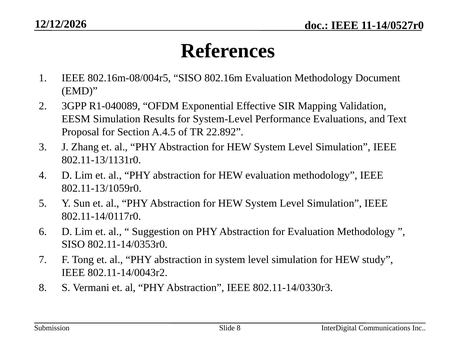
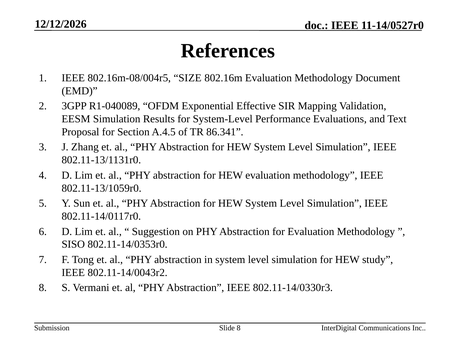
802.16m-08/004r5 SISO: SISO -> SIZE
22.892: 22.892 -> 86.341
